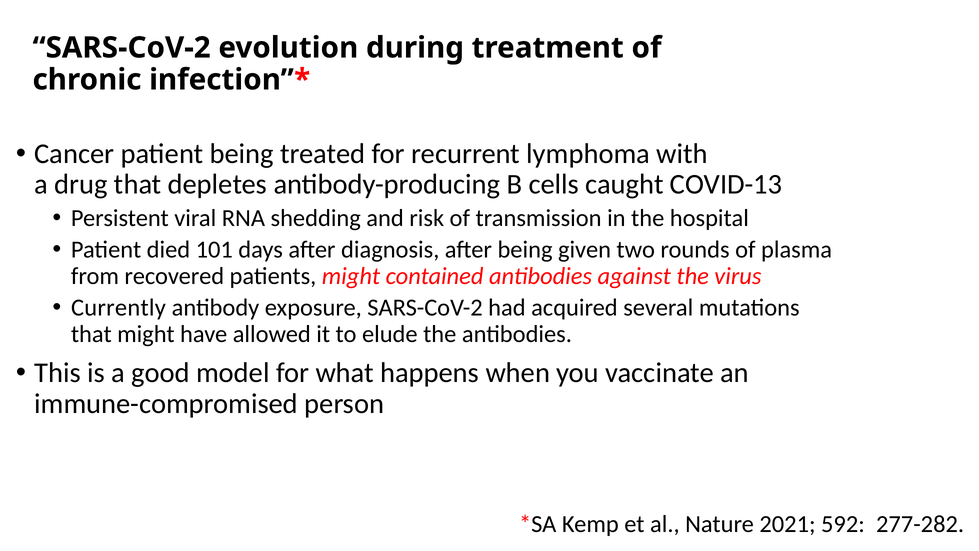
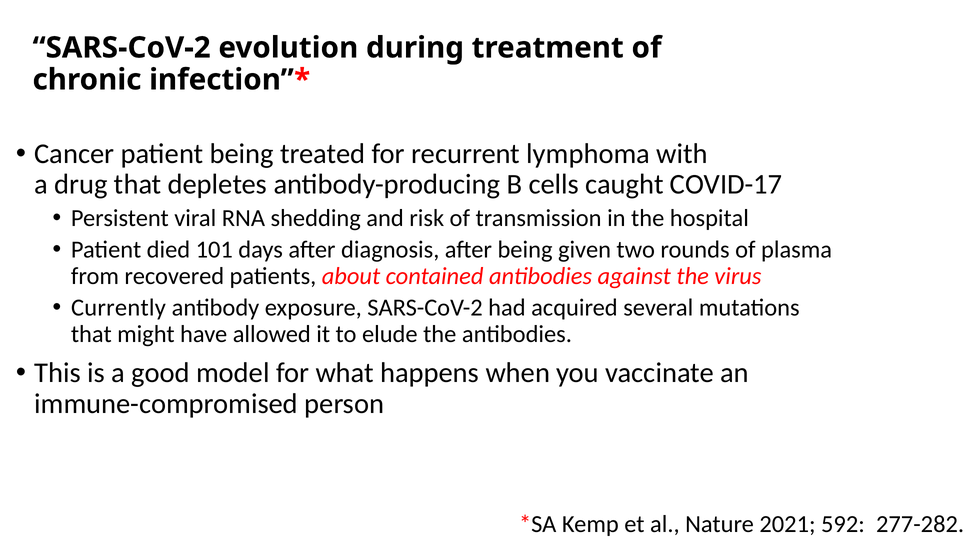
COVID-13: COVID-13 -> COVID-17
patients might: might -> about
